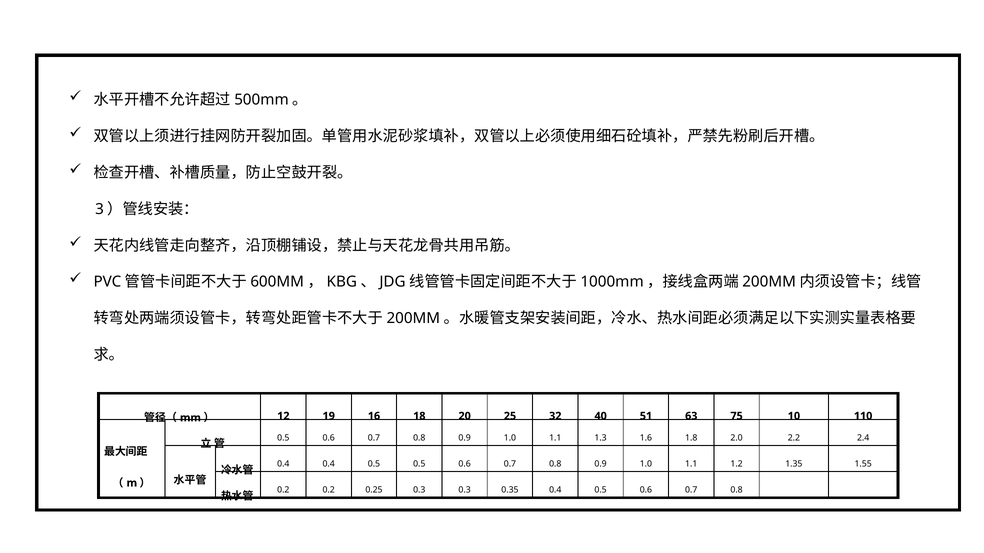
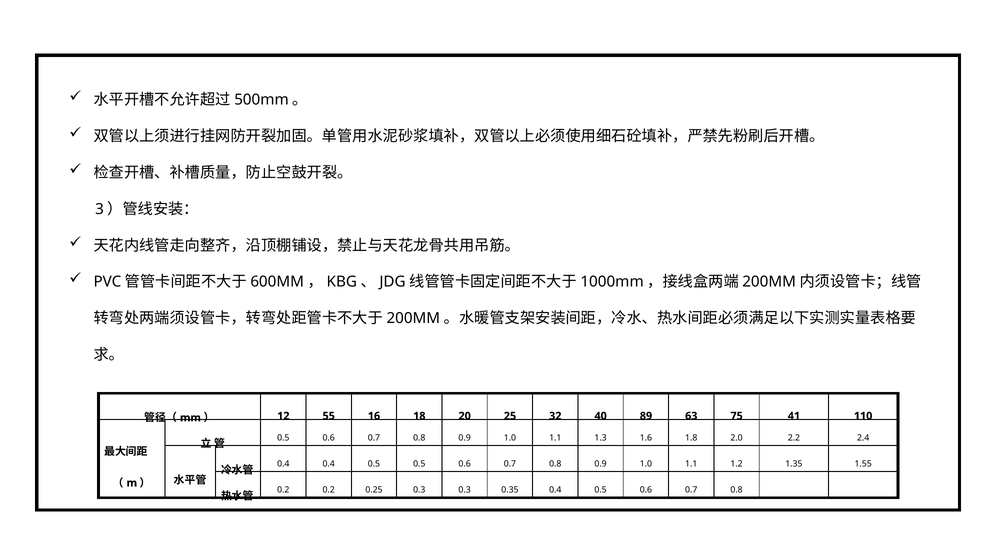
19: 19 -> 55
51: 51 -> 89
10: 10 -> 41
